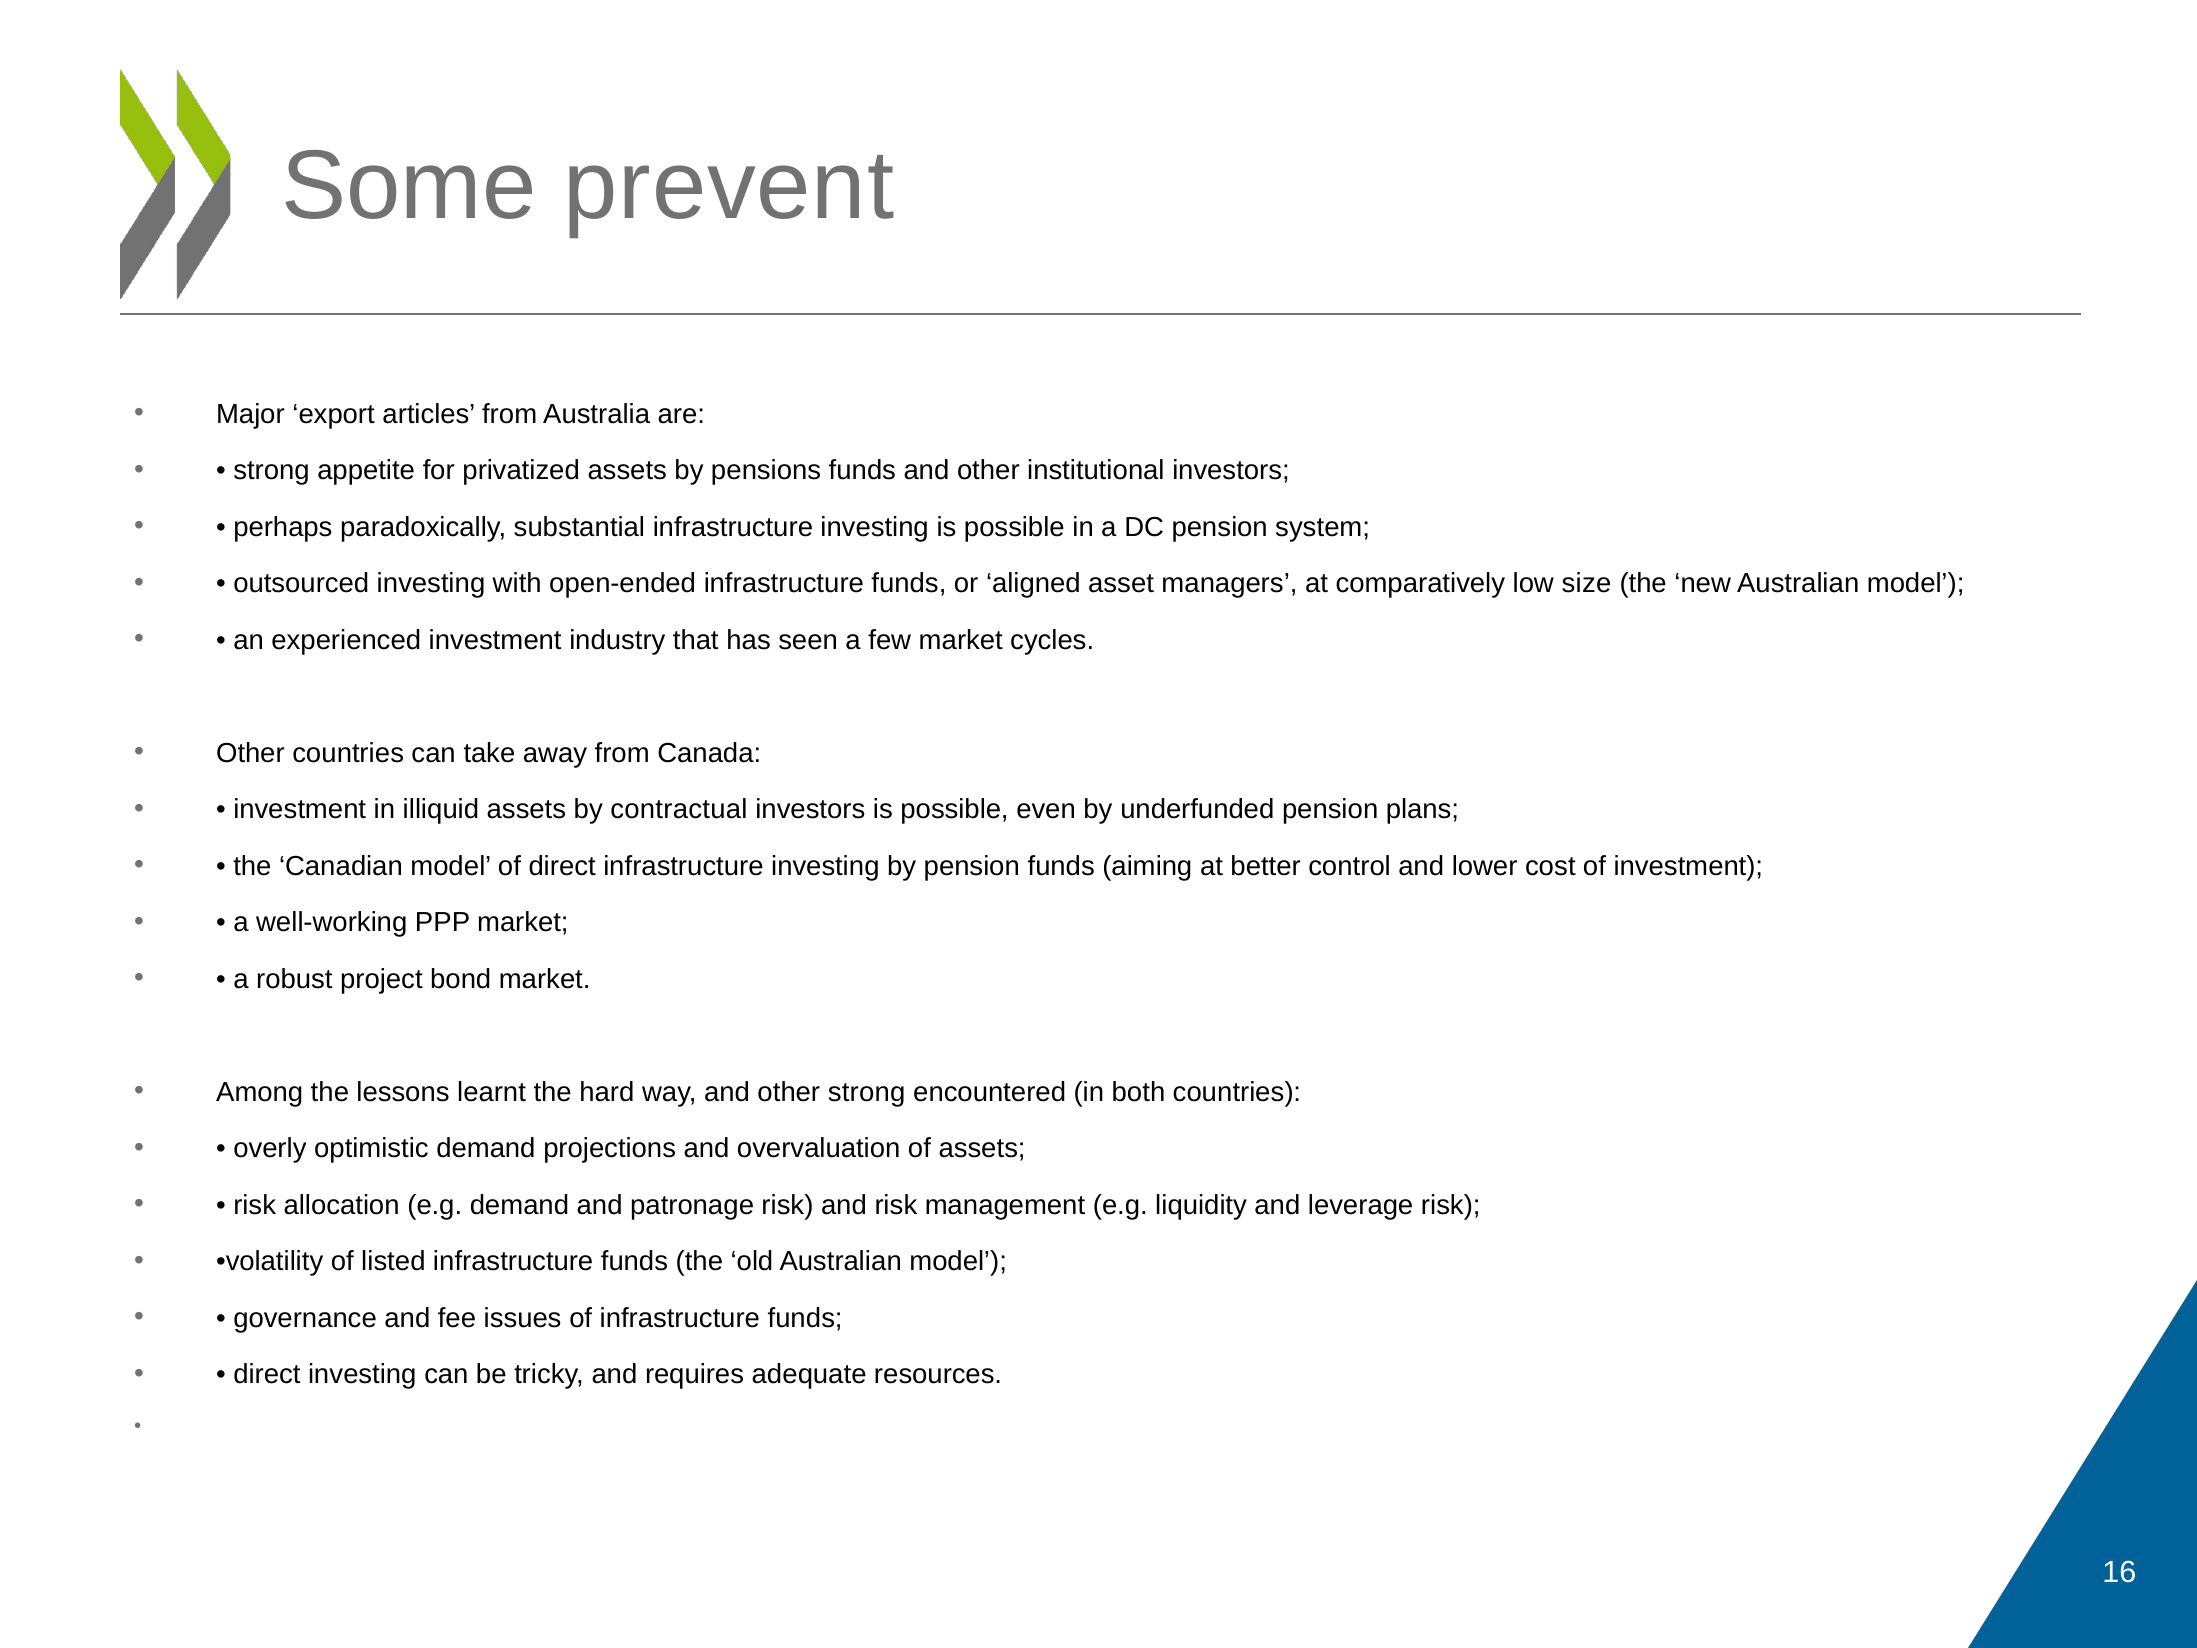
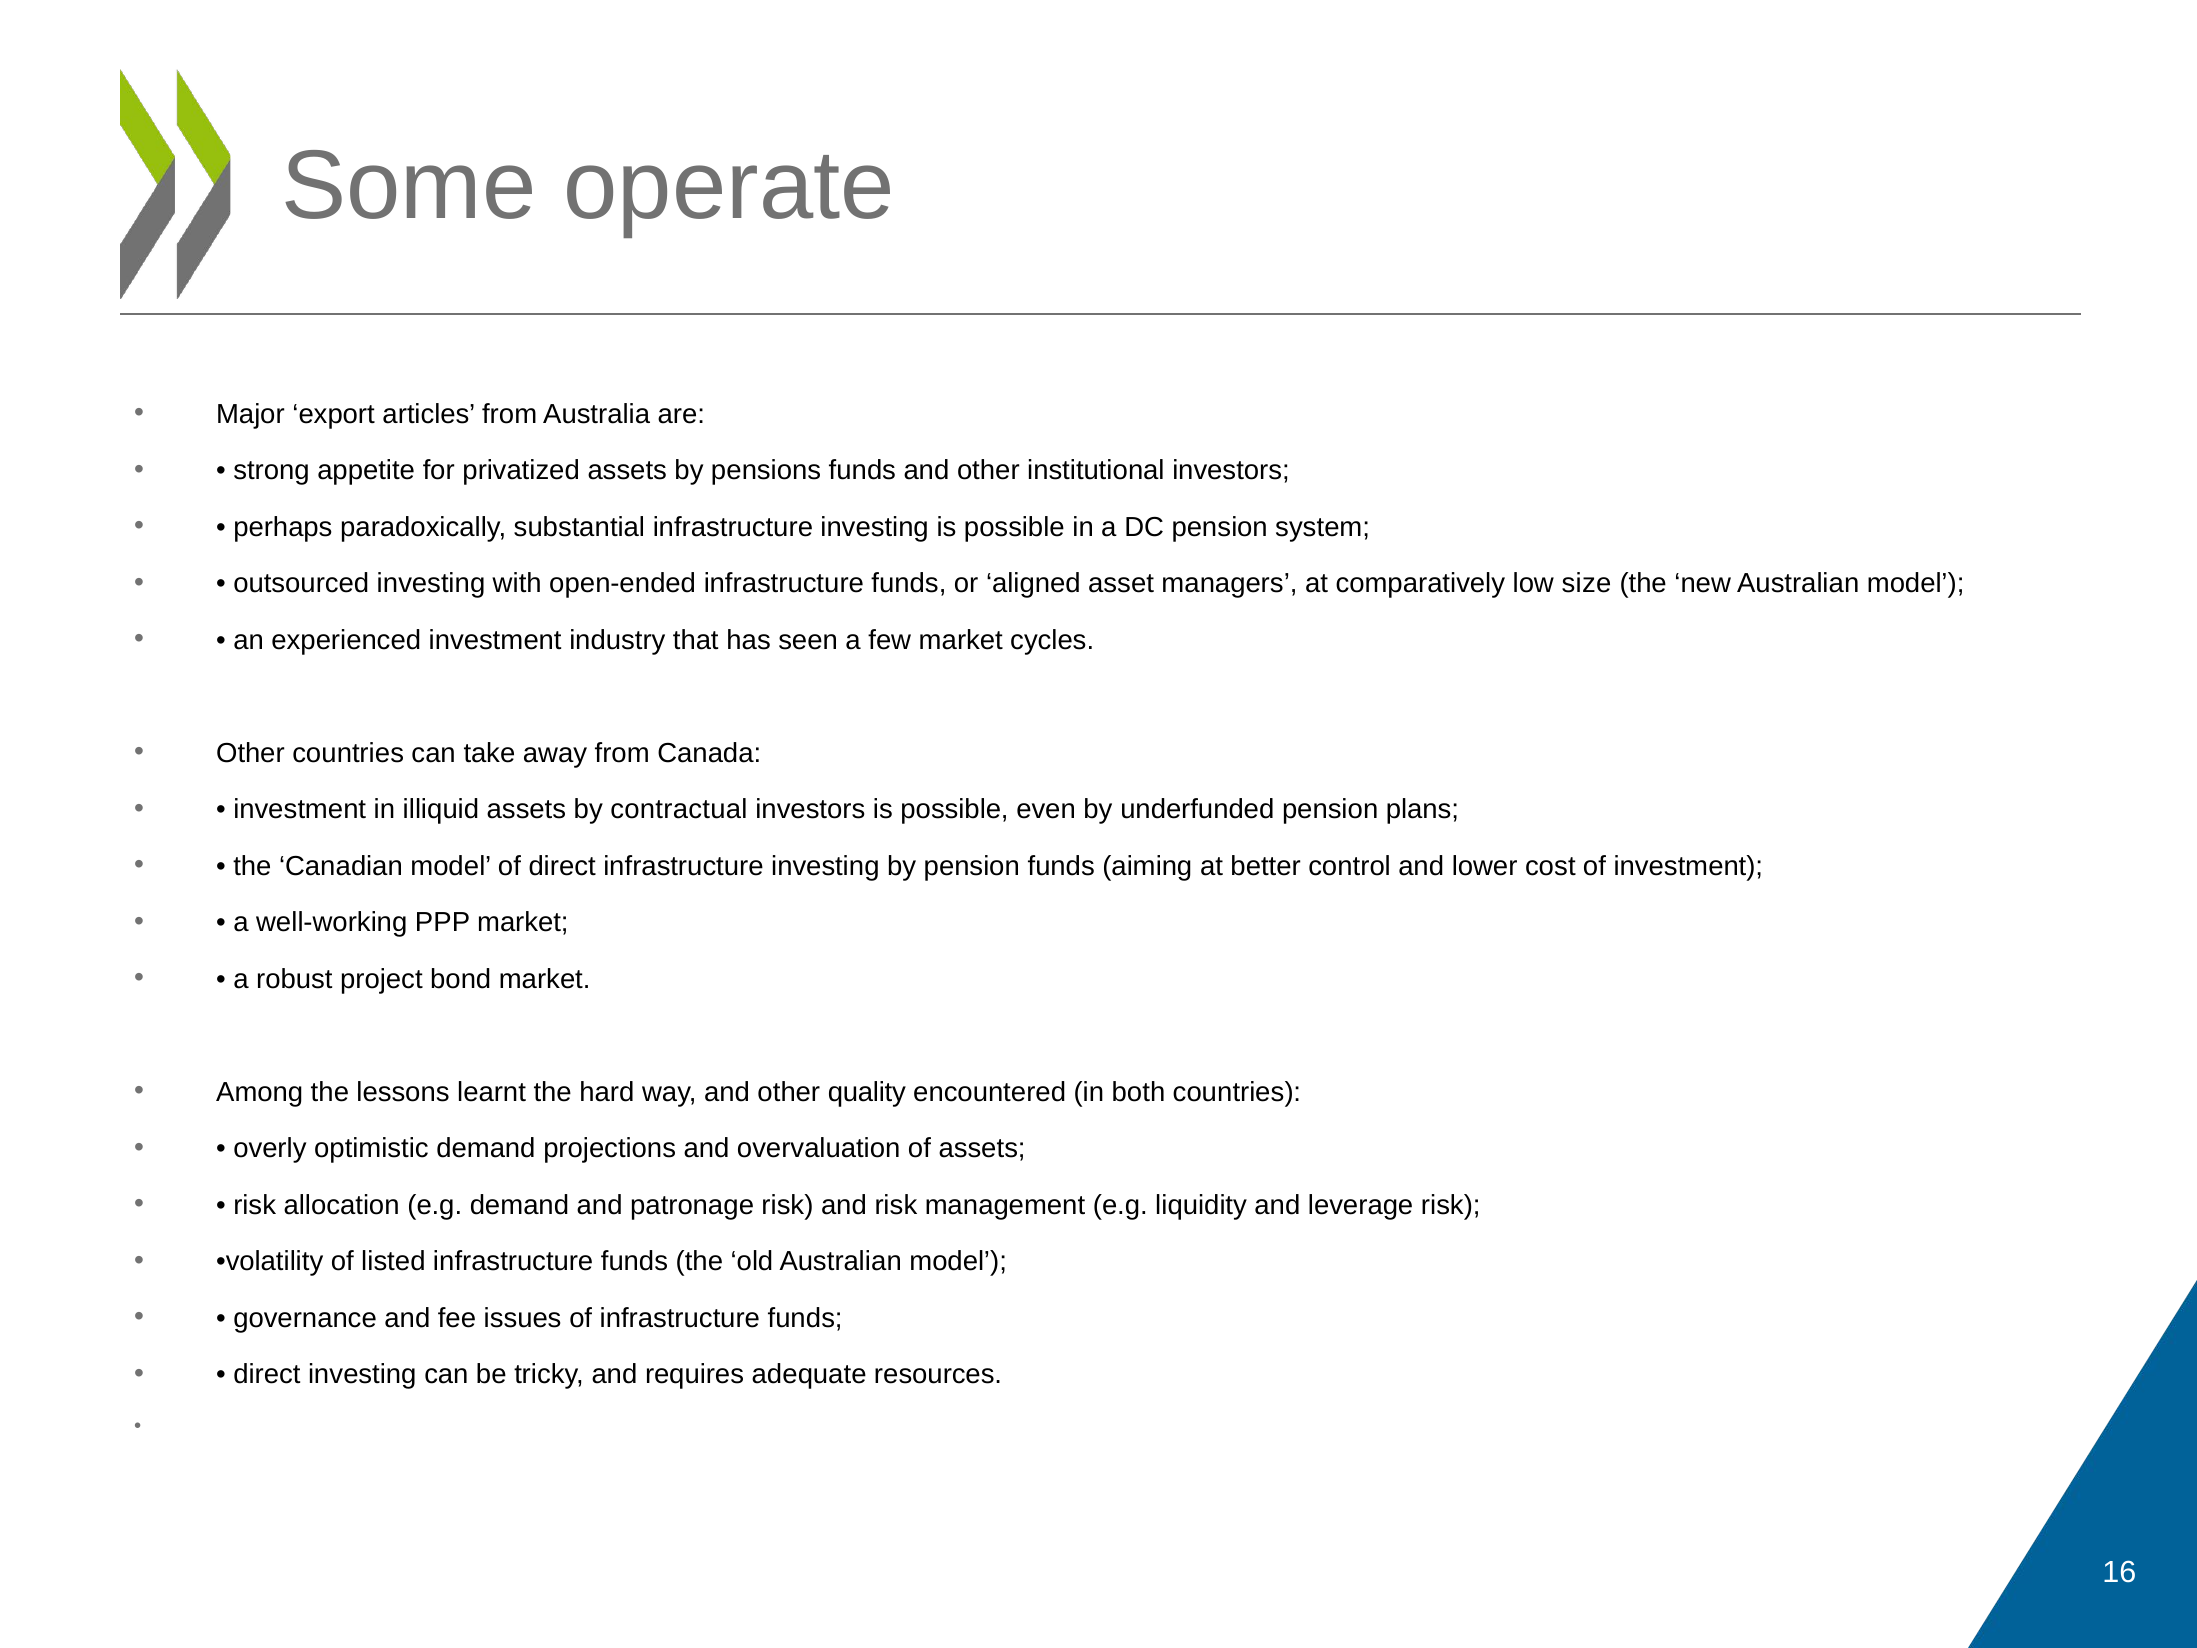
prevent: prevent -> operate
other strong: strong -> quality
